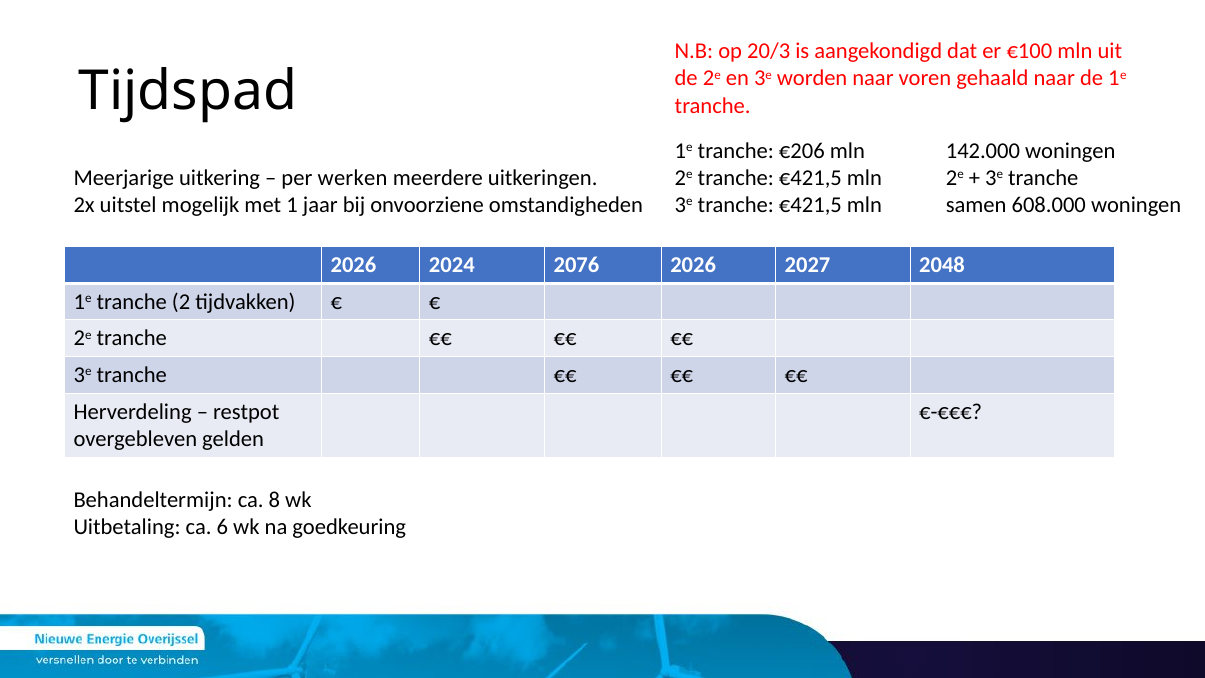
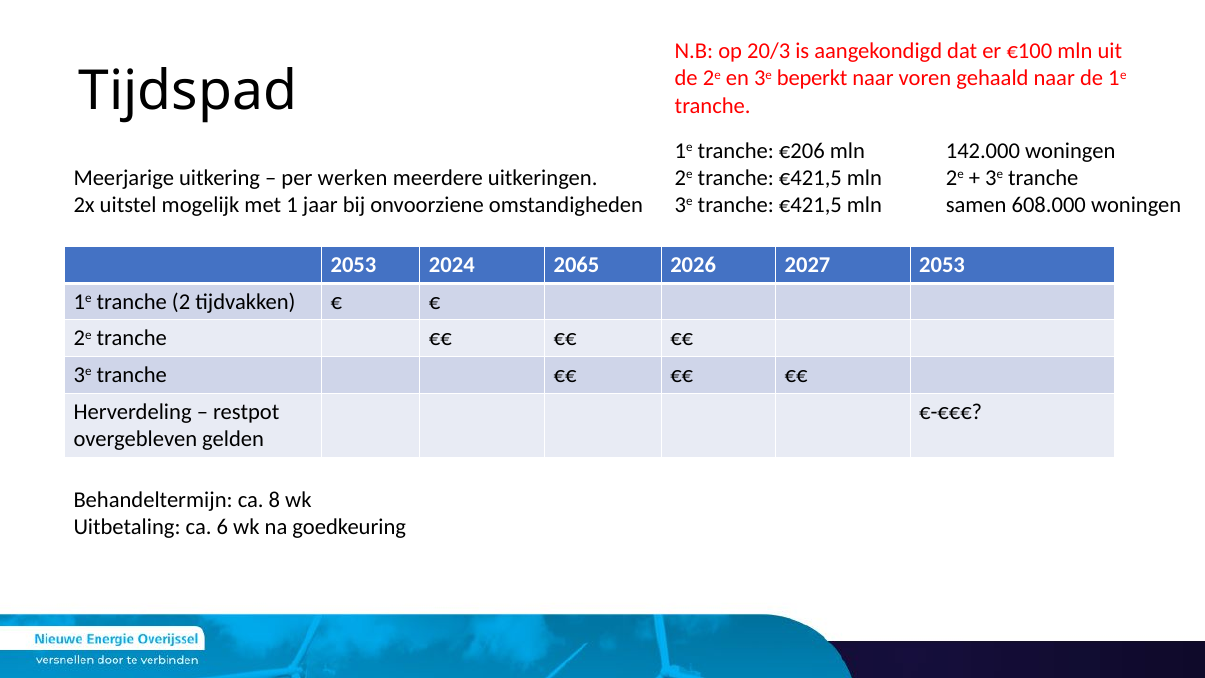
worden: worden -> beperkt
2026 at (353, 265): 2026 -> 2053
2076: 2076 -> 2065
2027 2048: 2048 -> 2053
